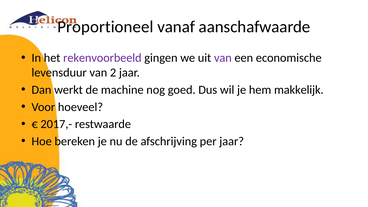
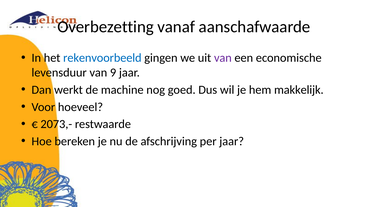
Proportioneel: Proportioneel -> Overbezetting
rekenvoorbeeld colour: purple -> blue
2: 2 -> 9
2017,-: 2017,- -> 2073,-
